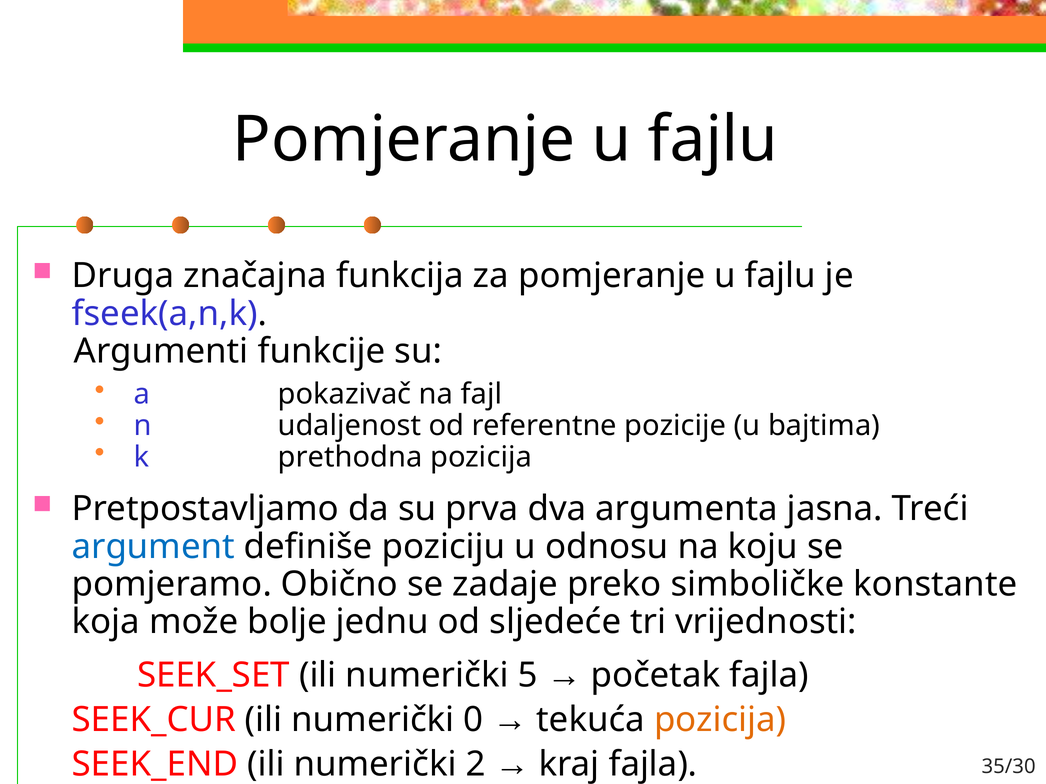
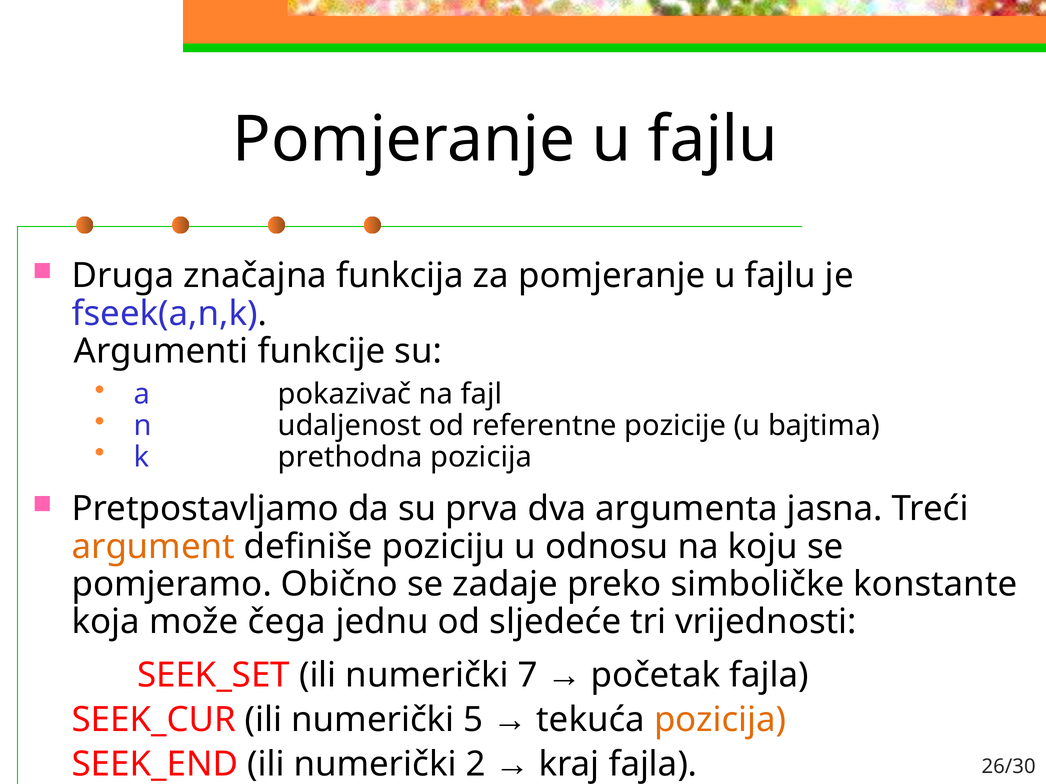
argument colour: blue -> orange
bolje: bolje -> čega
5: 5 -> 7
0: 0 -> 5
35/30: 35/30 -> 26/30
